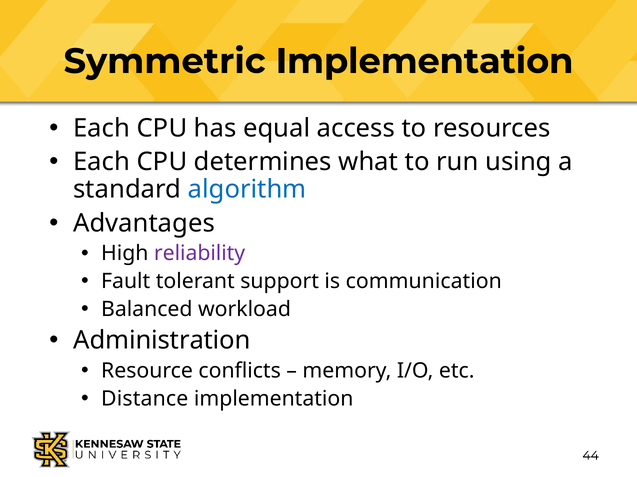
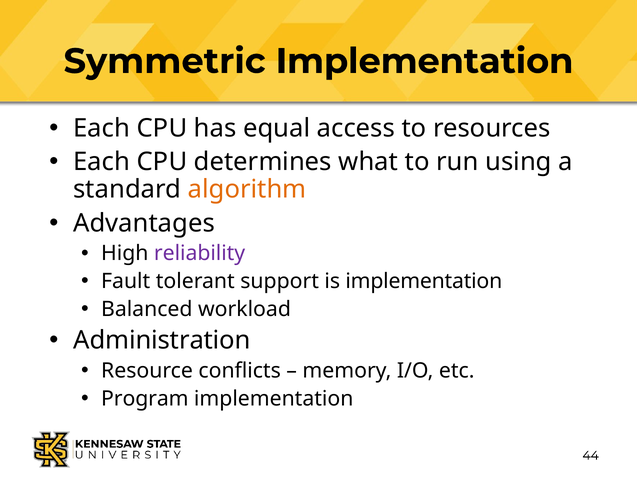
algorithm colour: blue -> orange
is communication: communication -> implementation
Distance: Distance -> Program
